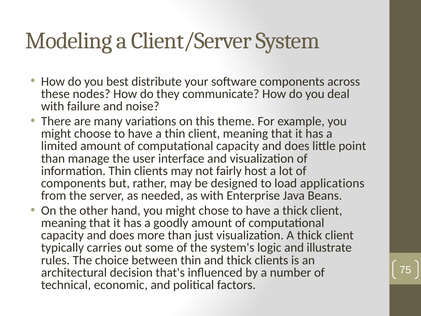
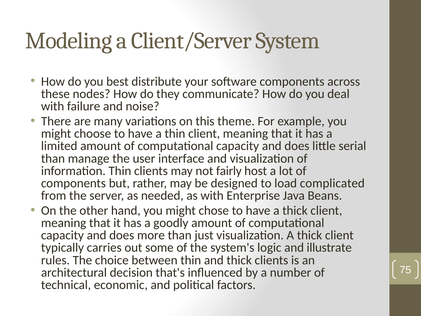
point: point -> serial
applications: applications -> complicated
